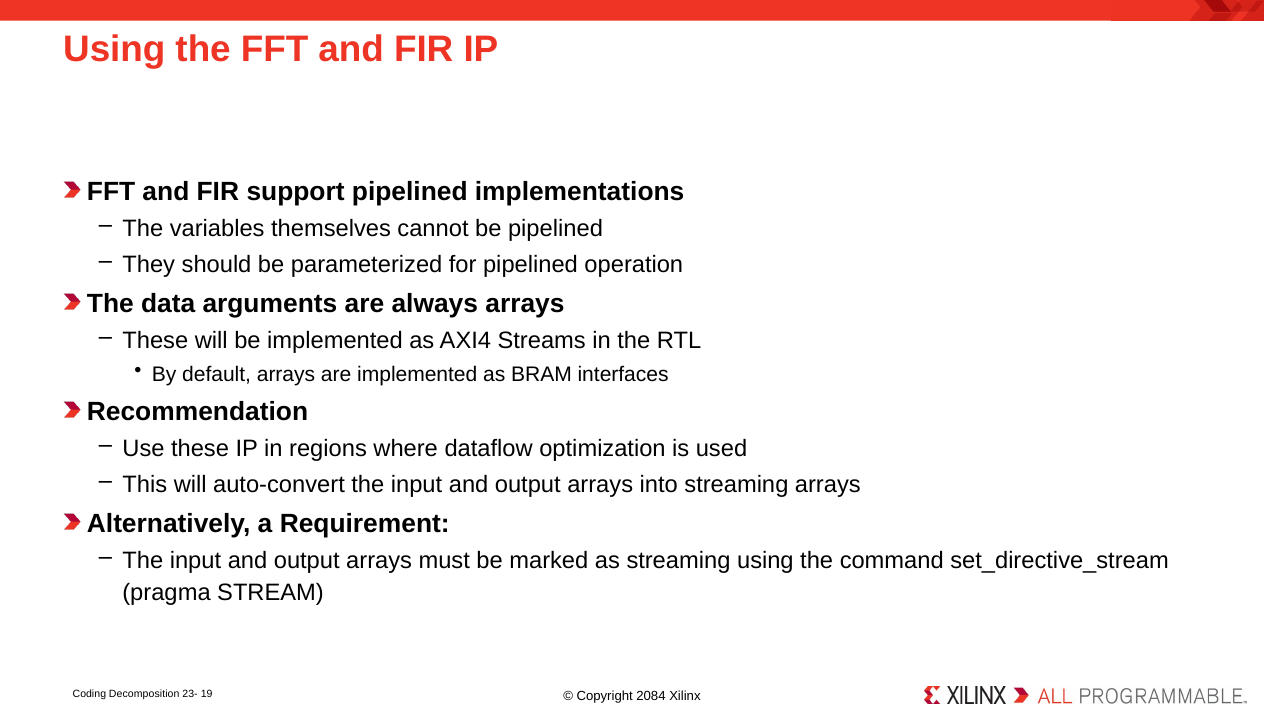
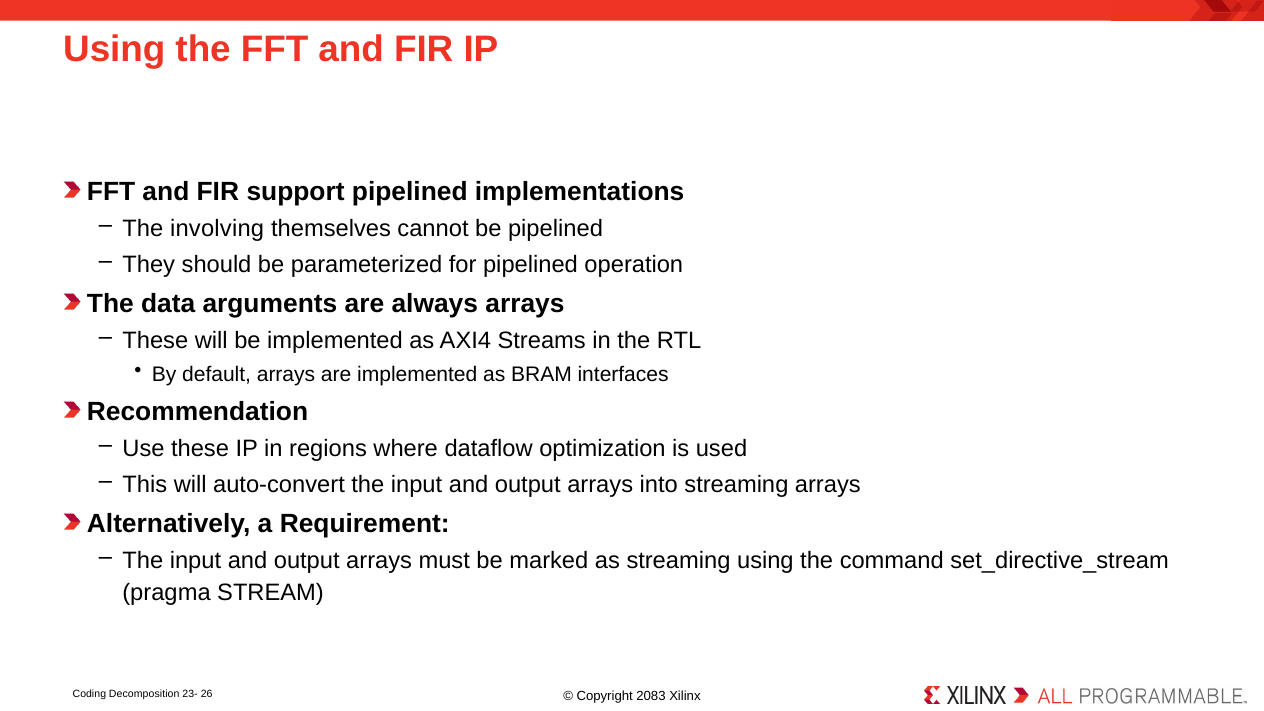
variables: variables -> involving
19: 19 -> 26
2084: 2084 -> 2083
